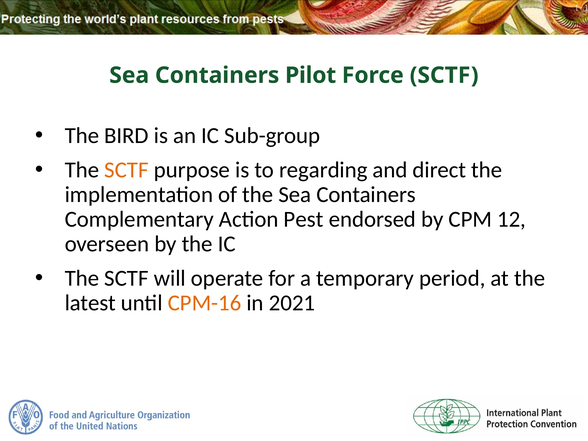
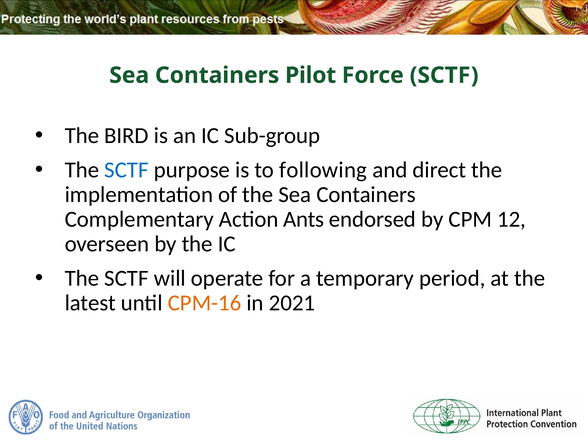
SCTF at (126, 170) colour: orange -> blue
regarding: regarding -> following
Pest: Pest -> Ants
